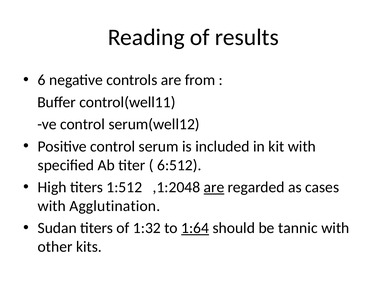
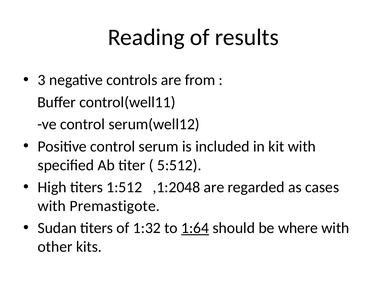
6: 6 -> 3
6:512: 6:512 -> 5:512
are at (214, 187) underline: present -> none
Agglutination: Agglutination -> Premastigote
tannic: tannic -> where
